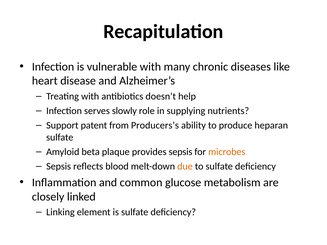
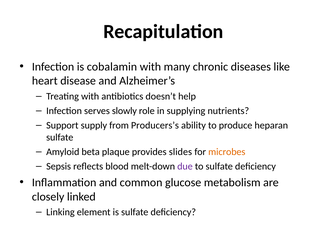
vulnerable: vulnerable -> cobalamin
patent: patent -> supply
provides sepsis: sepsis -> slides
due colour: orange -> purple
